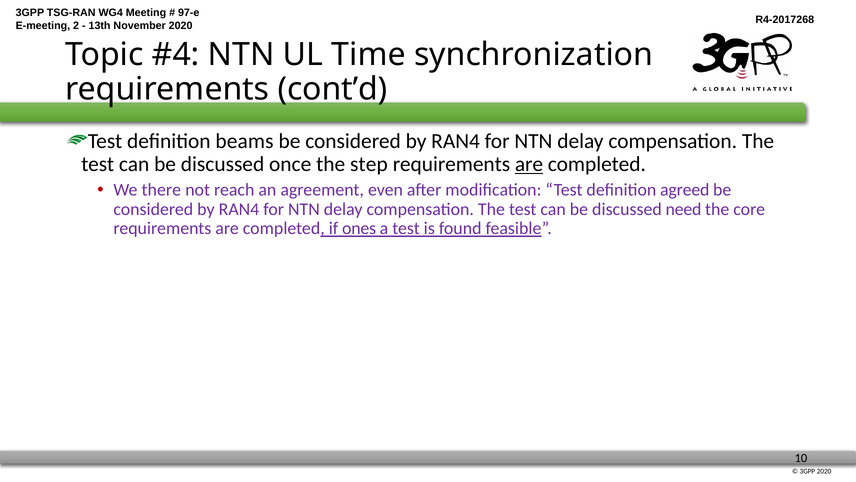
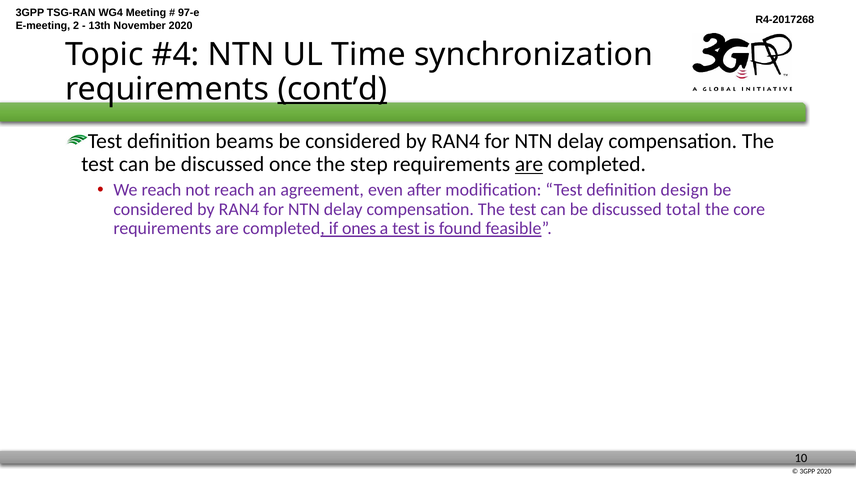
cont’d underline: none -> present
We there: there -> reach
agreed: agreed -> design
need: need -> total
